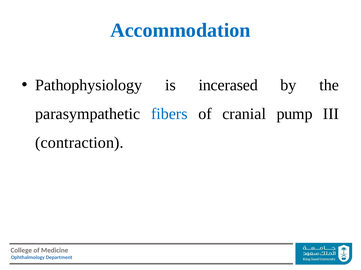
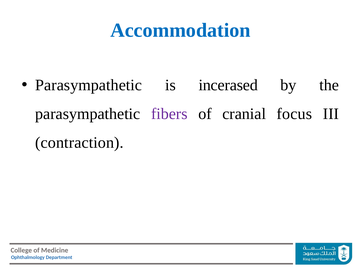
Pathophysiology at (89, 85): Pathophysiology -> Parasympathetic
fibers colour: blue -> purple
pump: pump -> focus
